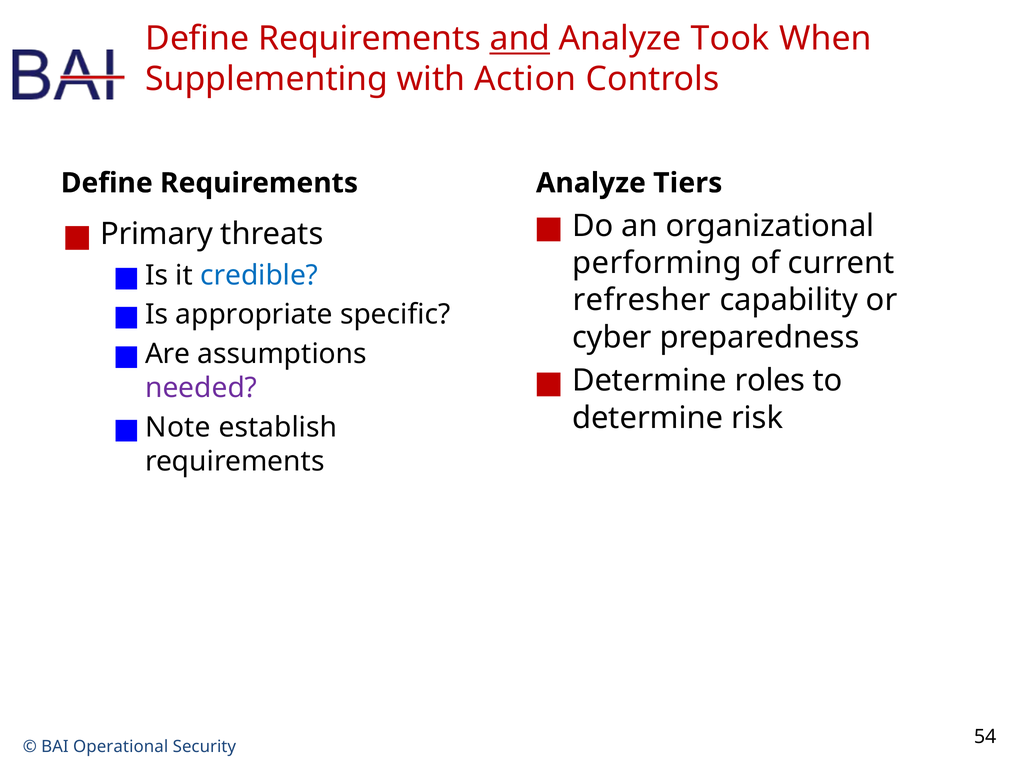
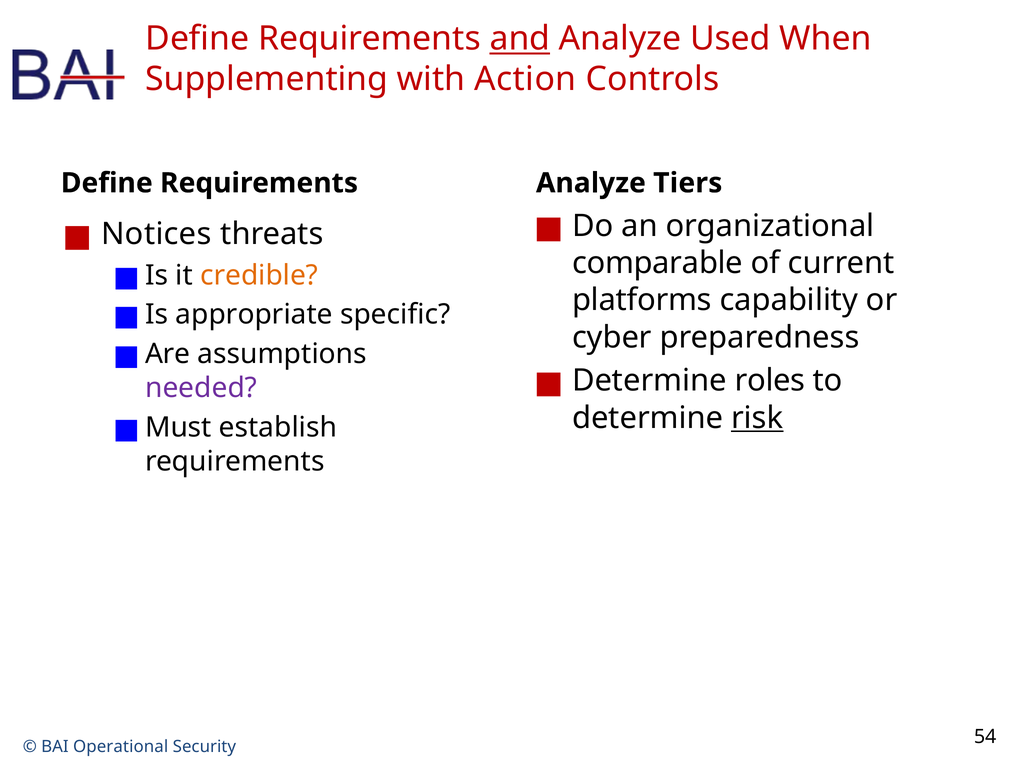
Took: Took -> Used
Primary: Primary -> Notices
performing: performing -> comparable
credible colour: blue -> orange
refresher: refresher -> platforms
risk underline: none -> present
Note: Note -> Must
